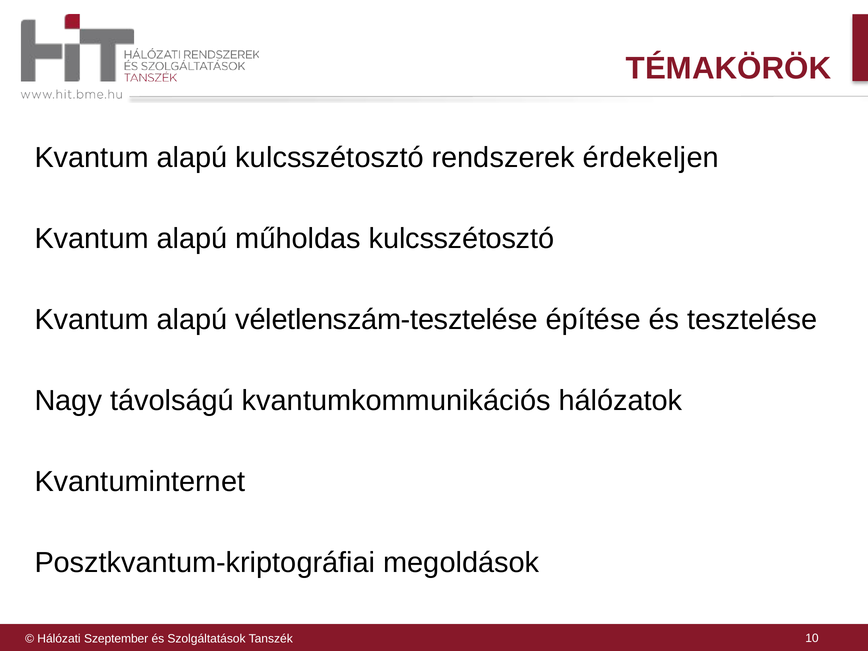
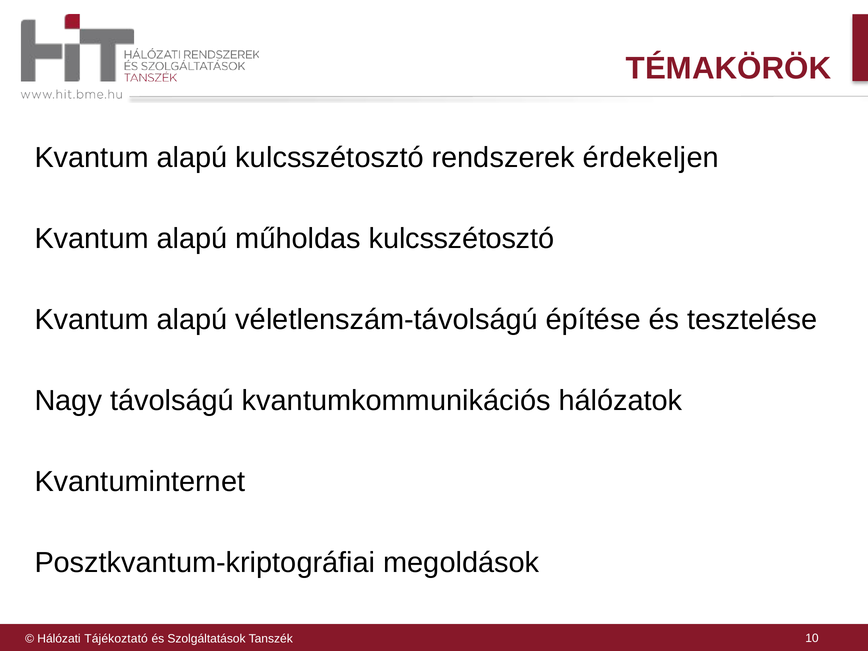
véletlenszám-tesztelése: véletlenszám-tesztelése -> véletlenszám-távolságú
Szeptember: Szeptember -> Tájékoztató
